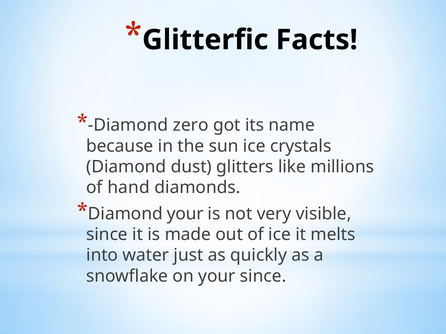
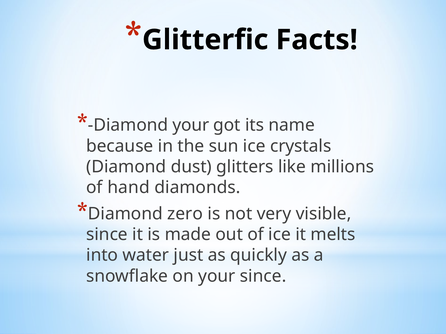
Diamond zero: zero -> your
Diamond your: your -> zero
